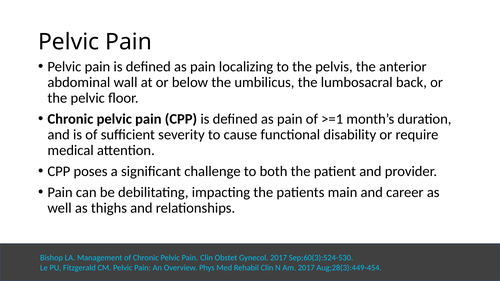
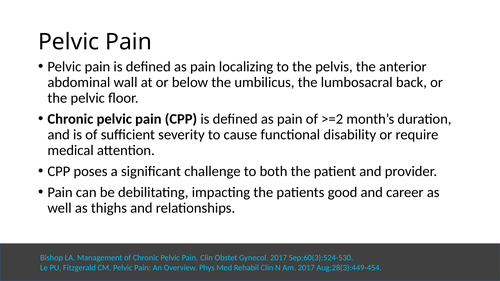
>=1: >=1 -> >=2
main: main -> good
